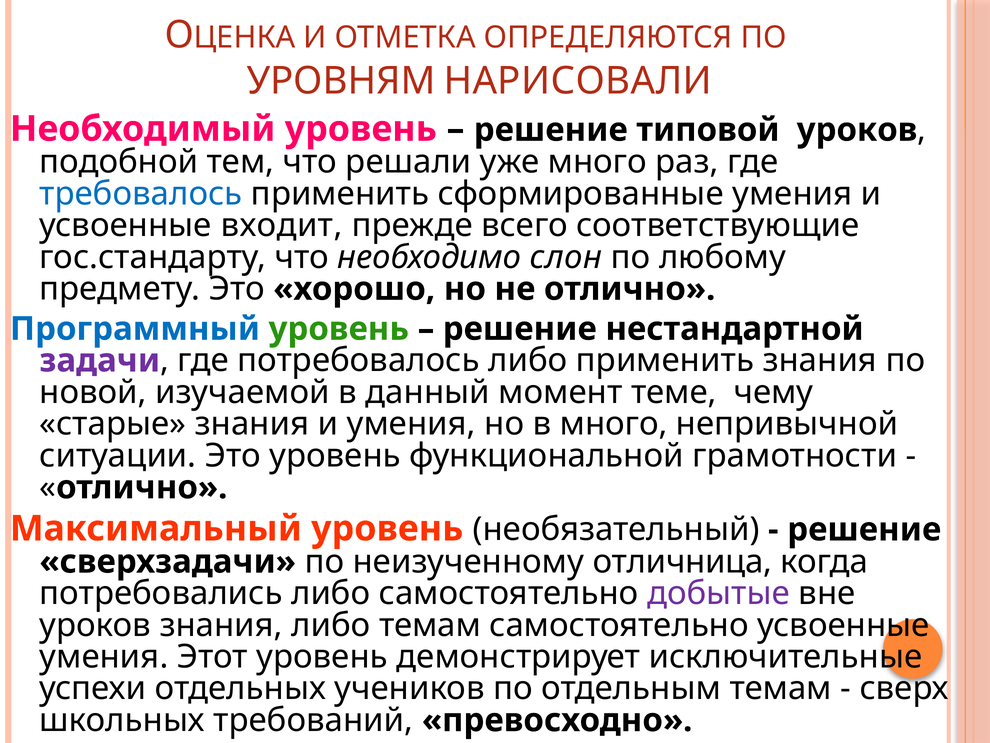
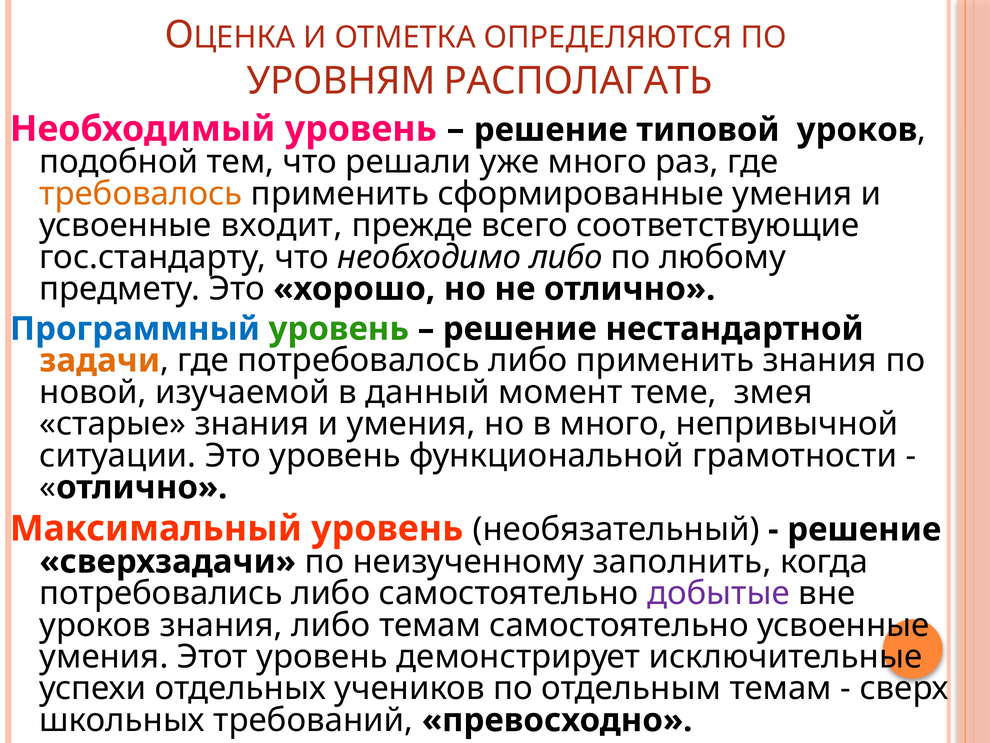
НАРИСОВАЛИ: НАРИСОВАЛИ -> РАСПОЛАГАТЬ
требовалось colour: blue -> orange
необходимо слон: слон -> либо
задачи colour: purple -> orange
чему: чему -> змея
отличница: отличница -> заполнить
